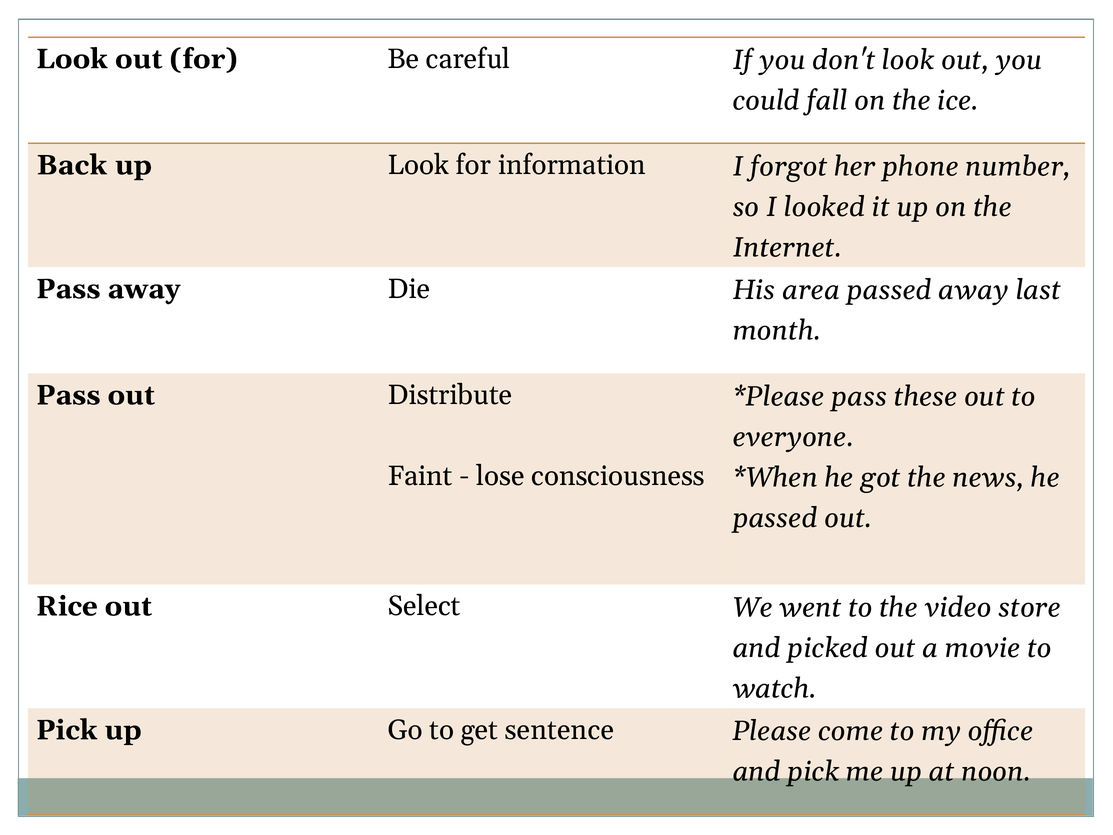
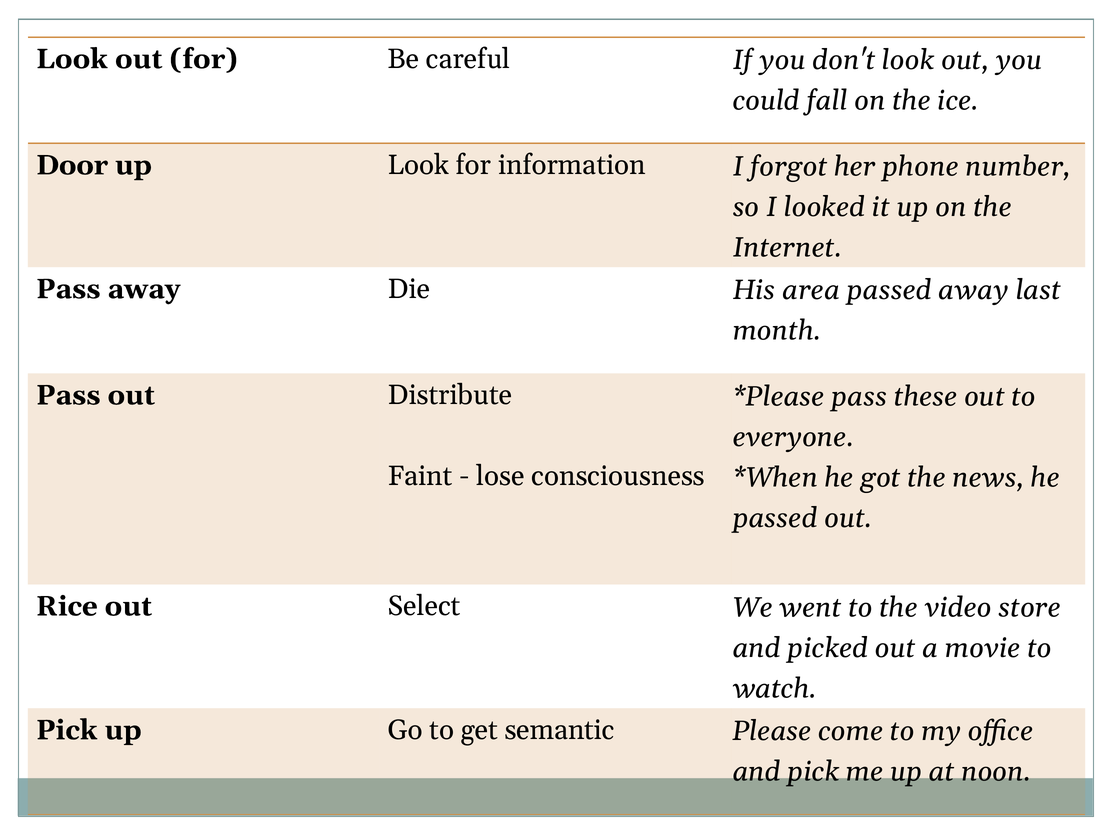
Back: Back -> Door
sentence: sentence -> semantic
